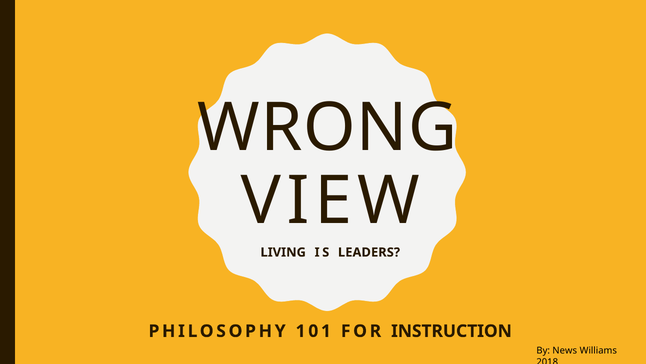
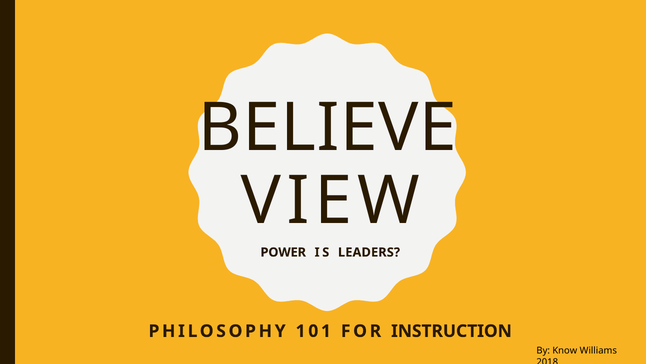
WRONG: WRONG -> BELIEVE
LIVING: LIVING -> POWER
News: News -> Know
